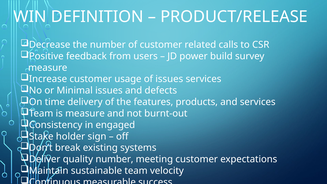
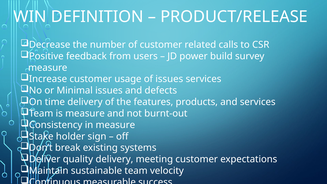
in engaged: engaged -> measure
quality number: number -> delivery
